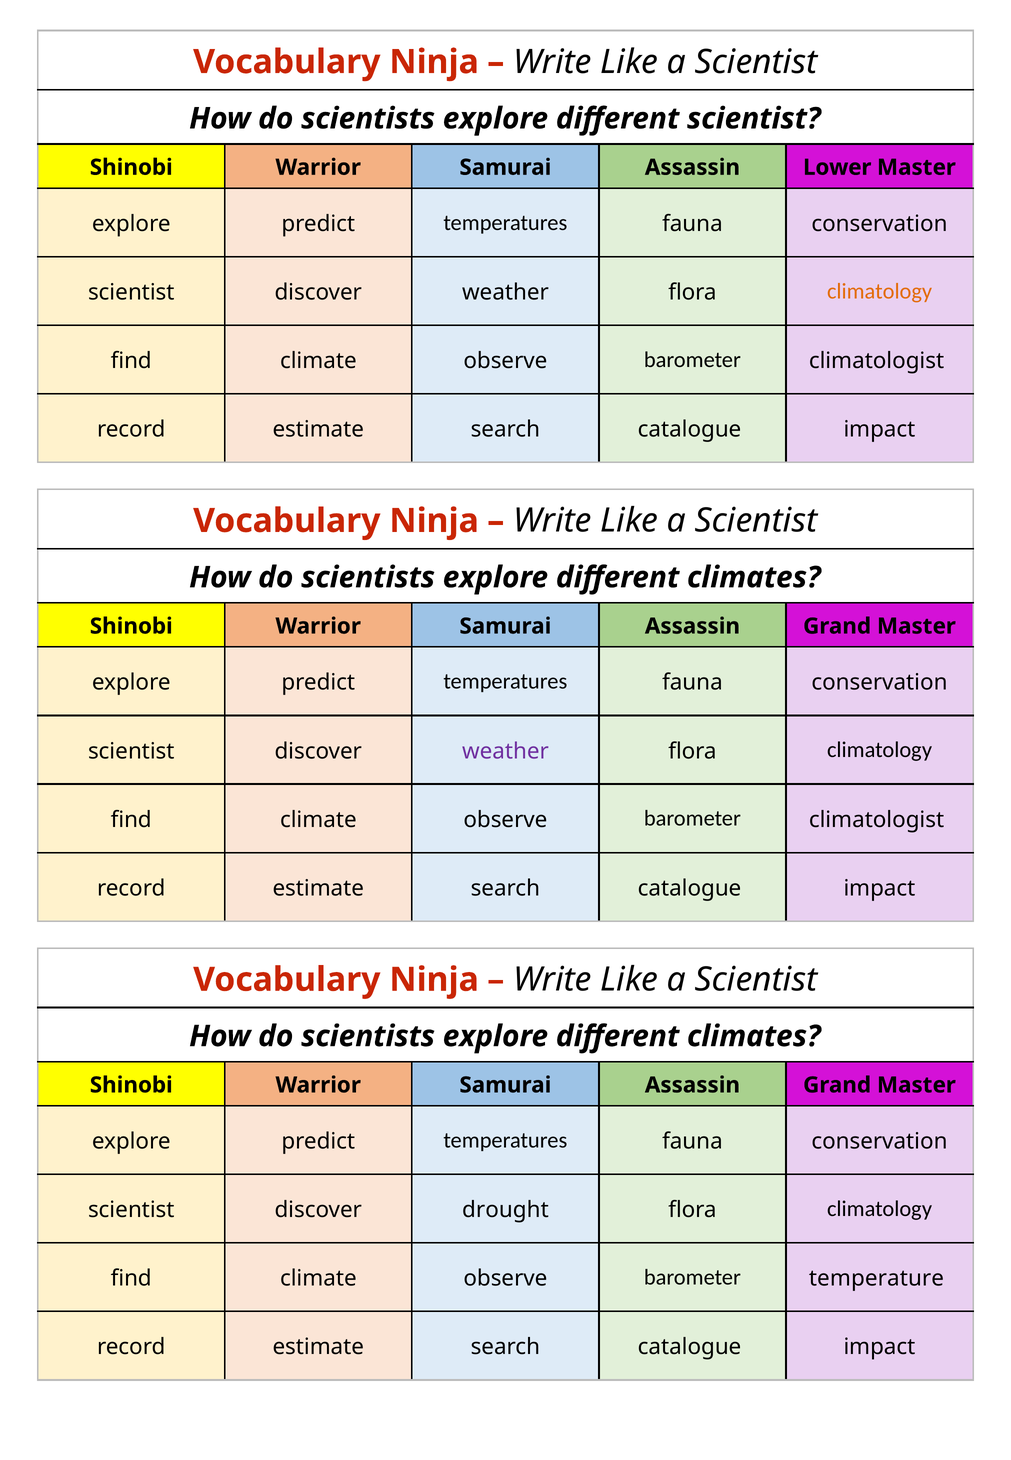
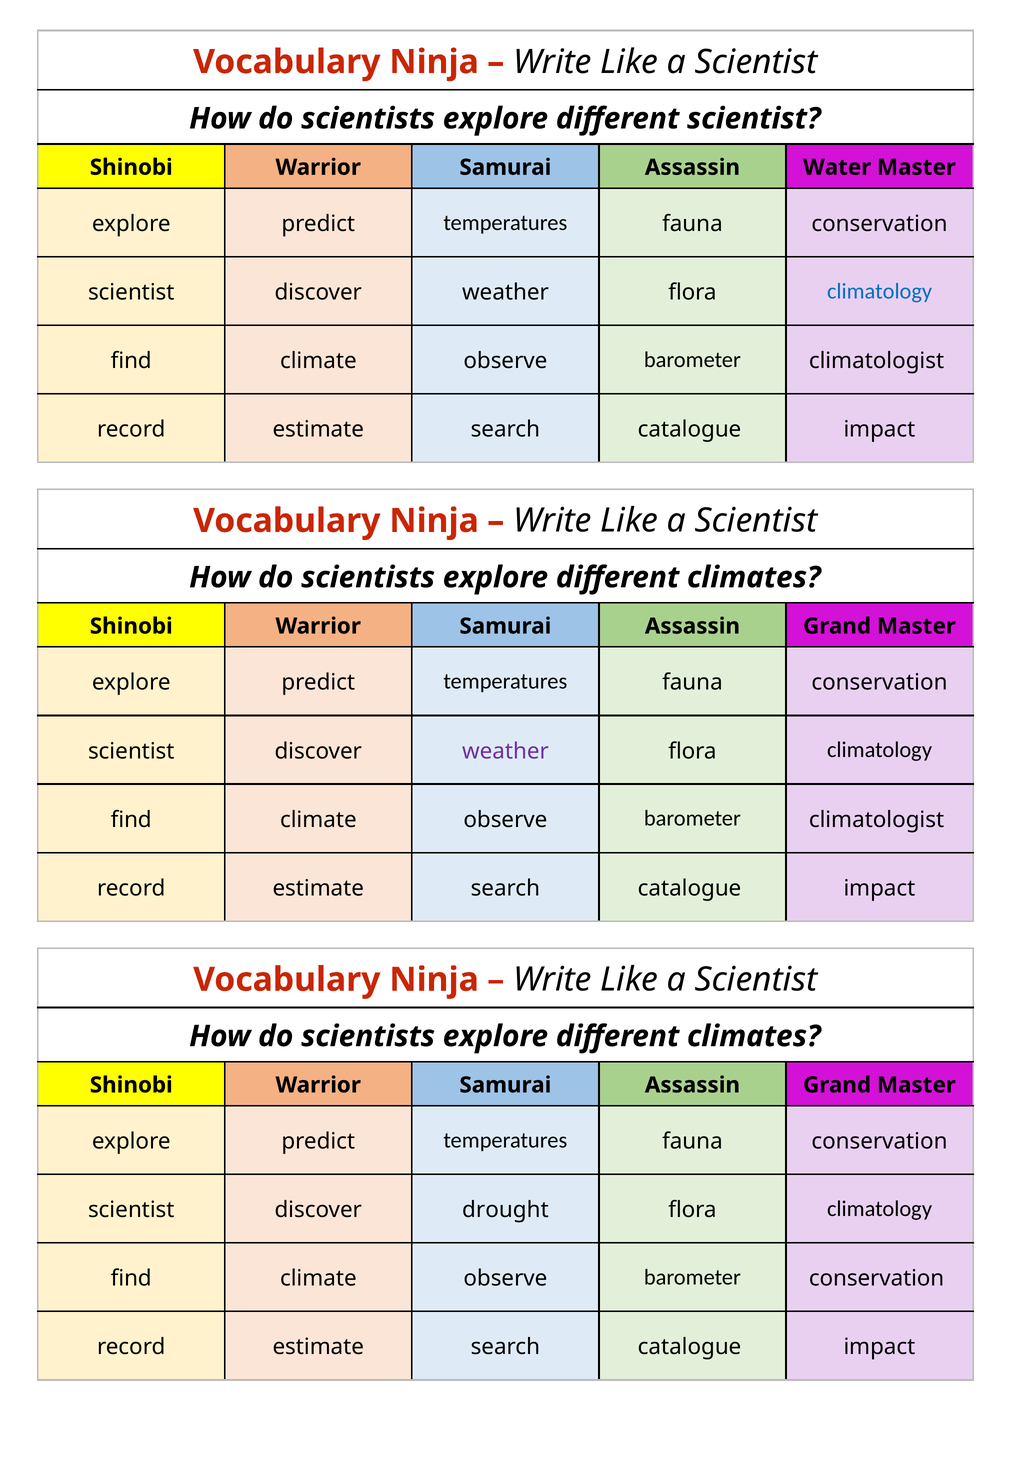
Lower: Lower -> Water
climatology at (880, 291) colour: orange -> blue
barometer temperature: temperature -> conservation
